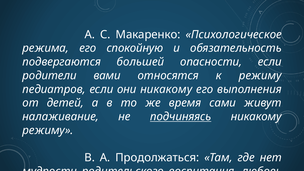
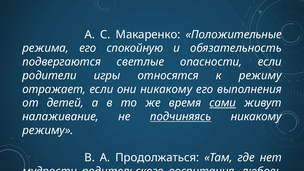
Психологическое: Психологическое -> Положительные
большей: большей -> светлые
вами: вами -> игры
педиатров: педиатров -> отражает
сами underline: none -> present
